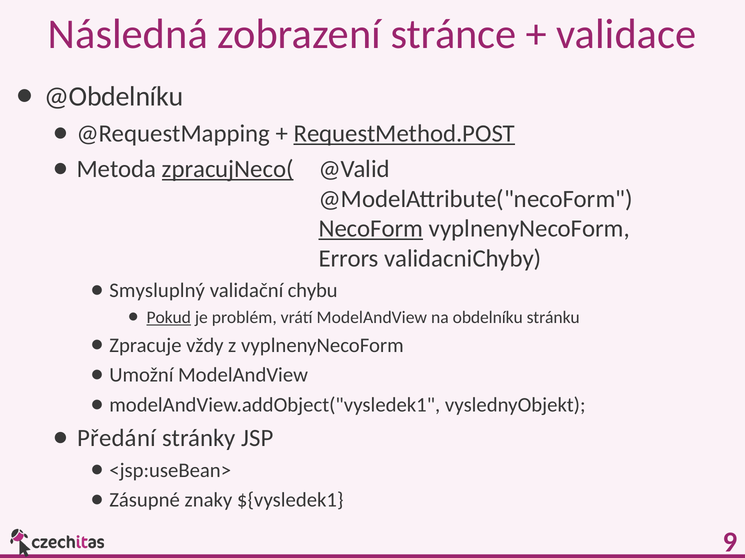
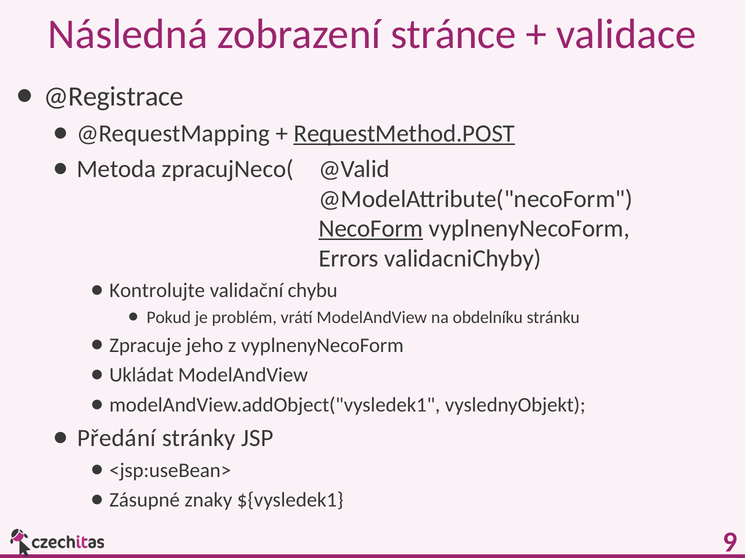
@Obdelníku: @Obdelníku -> @Registrace
zpracujNeco( underline: present -> none
Smysluplný: Smysluplný -> Kontrolujte
Pokud underline: present -> none
vždy: vždy -> jeho
Umožní: Umožní -> Ukládat
